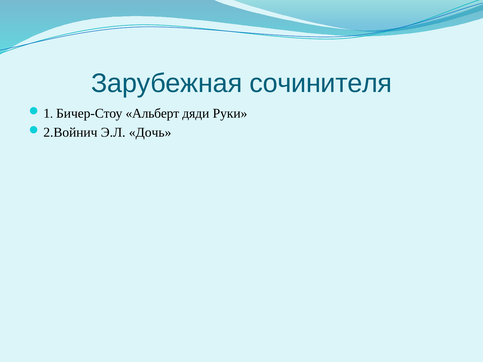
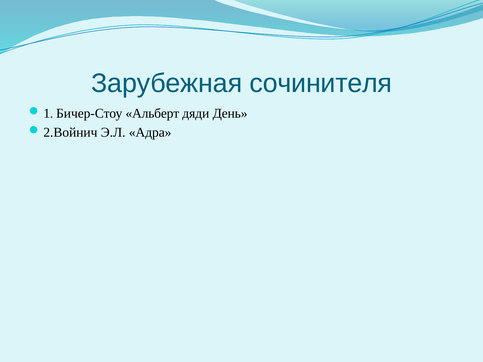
Руки: Руки -> День
Дочь: Дочь -> Адра
